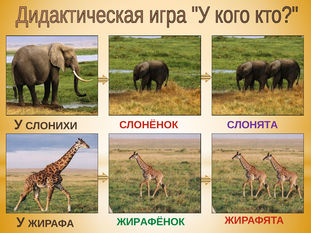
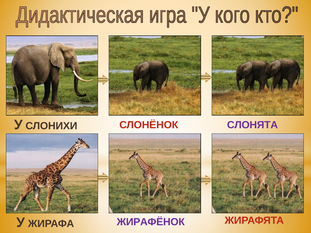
ЖИРАФЁНОК colour: green -> purple
